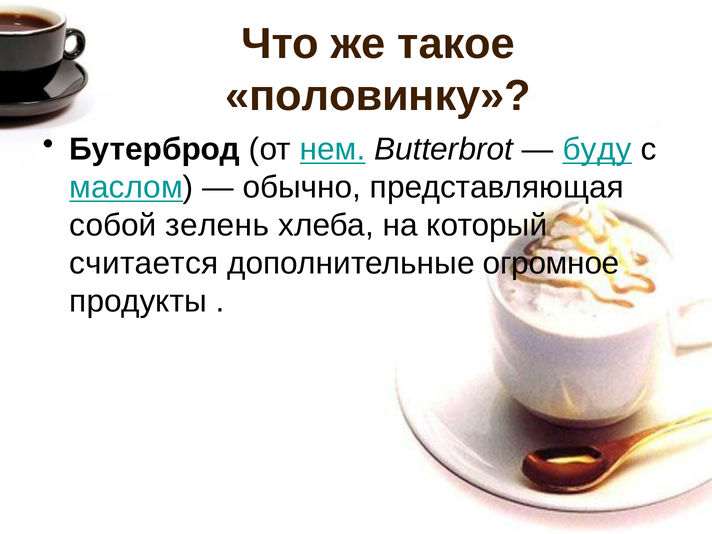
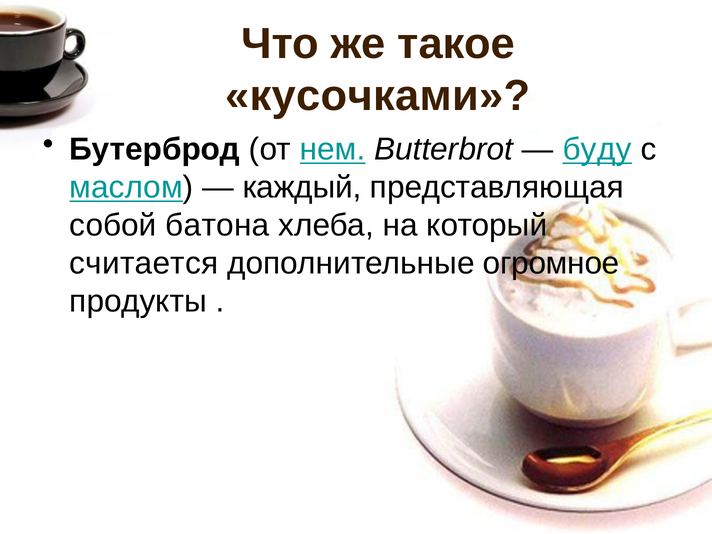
половинку: половинку -> кусочками
обычно: обычно -> каждый
зелень: зелень -> батона
